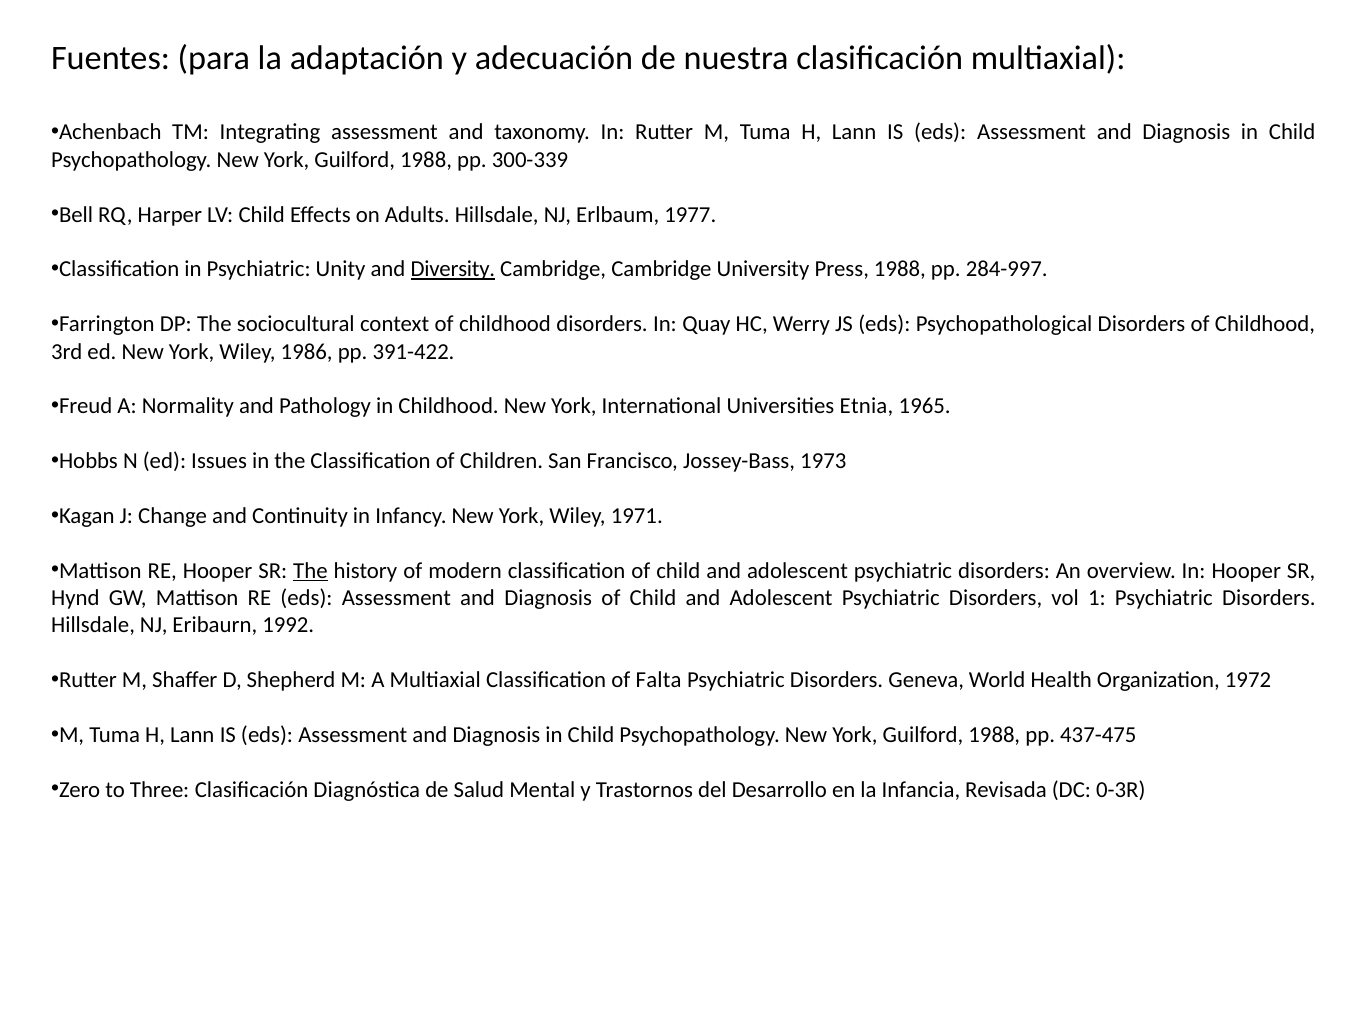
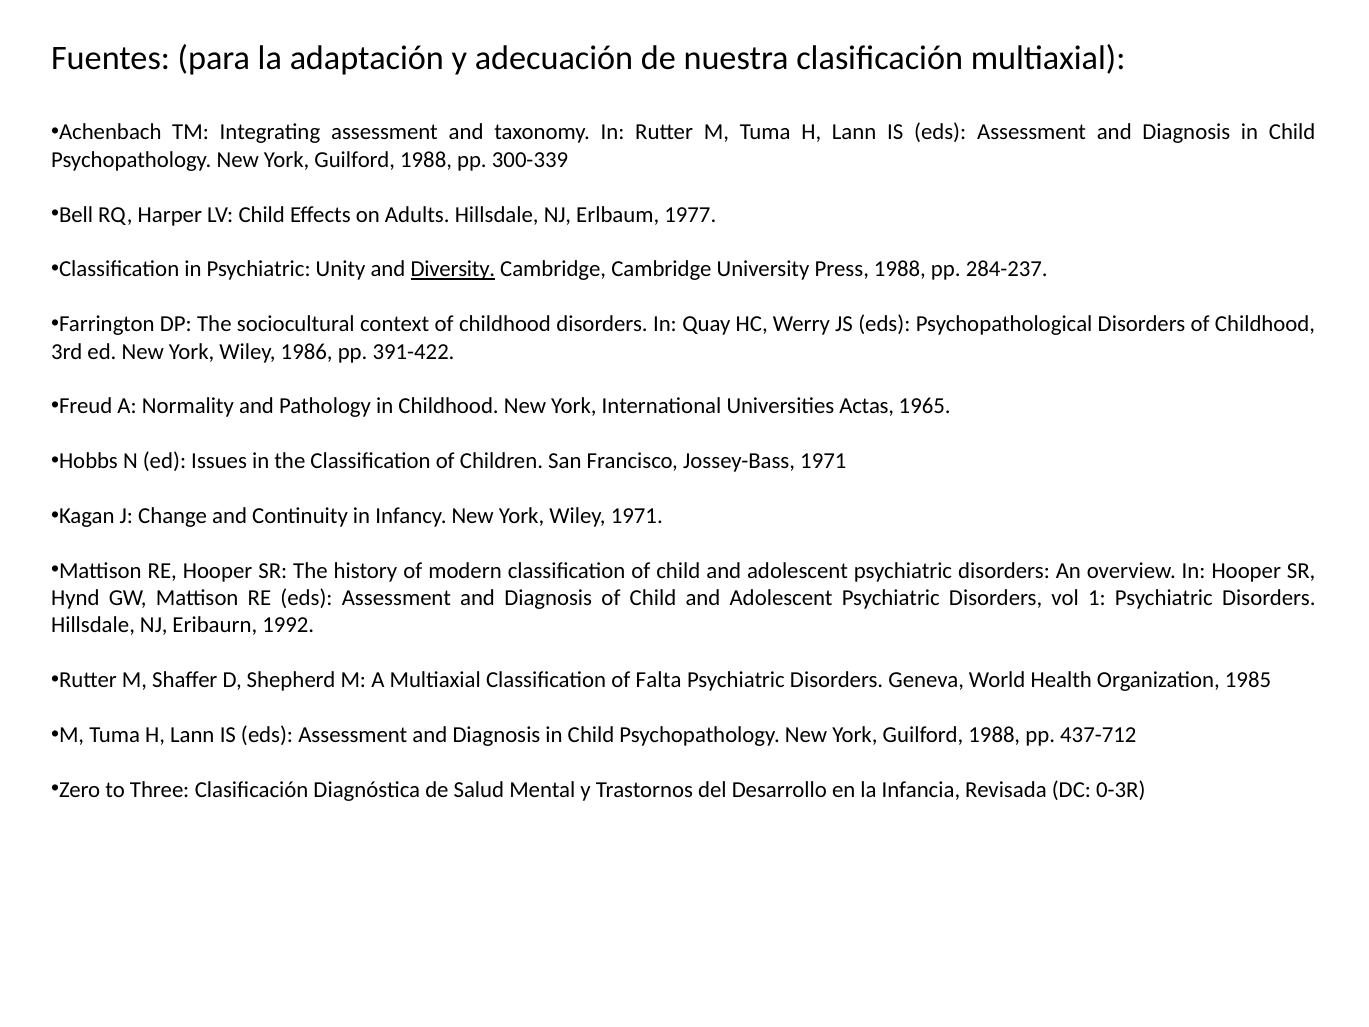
284-997: 284-997 -> 284-237
Etnia: Etnia -> Actas
Jossey-Bass 1973: 1973 -> 1971
The at (310, 570) underline: present -> none
1972: 1972 -> 1985
437-475: 437-475 -> 437-712
